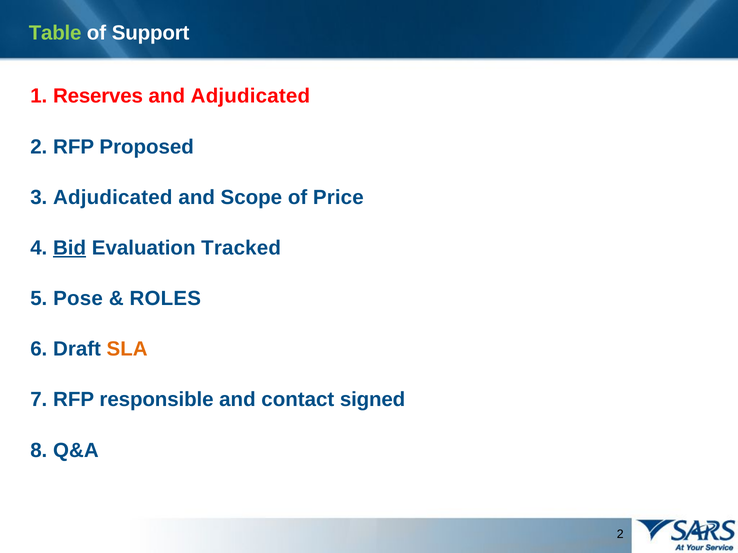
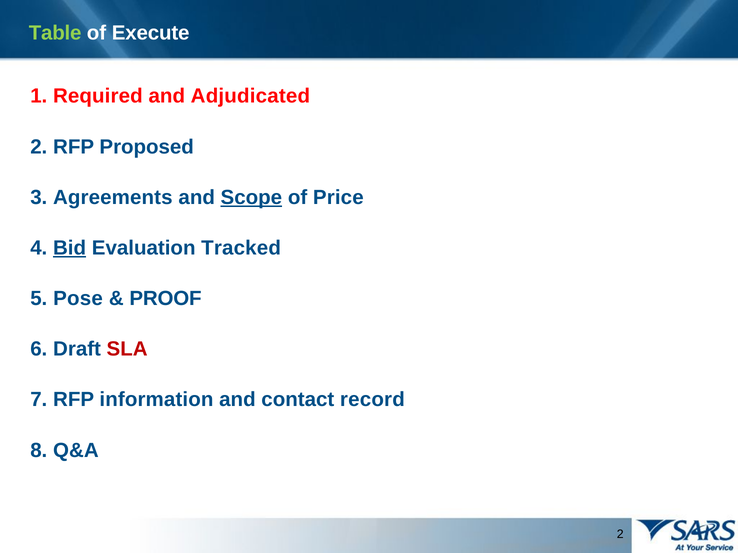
Support: Support -> Execute
Reserves: Reserves -> Required
3 Adjudicated: Adjudicated -> Agreements
Scope underline: none -> present
ROLES: ROLES -> PROOF
SLA colour: orange -> red
responsible: responsible -> information
signed: signed -> record
